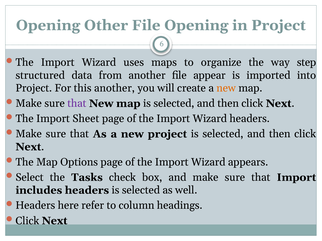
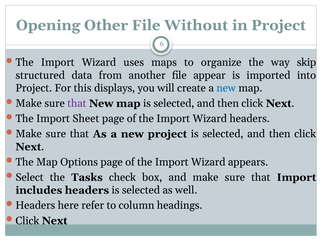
File Opening: Opening -> Without
step: step -> skip
this another: another -> displays
new at (226, 88) colour: orange -> blue
